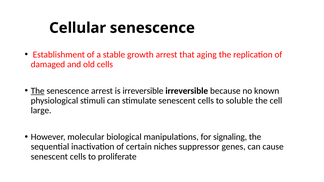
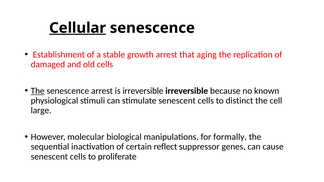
Cellular underline: none -> present
soluble: soluble -> distinct
signaling: signaling -> formally
niches: niches -> reflect
